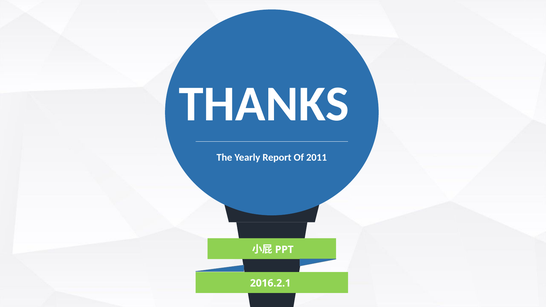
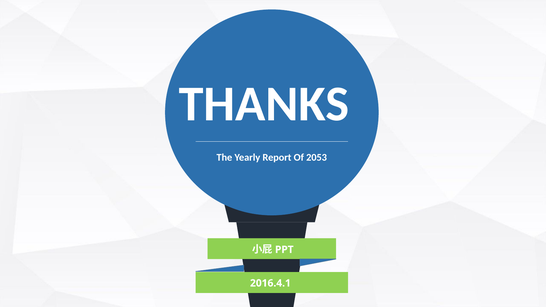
2011: 2011 -> 2053
2016.2.1: 2016.2.1 -> 2016.4.1
